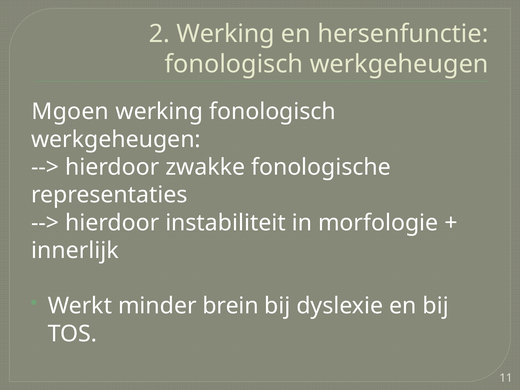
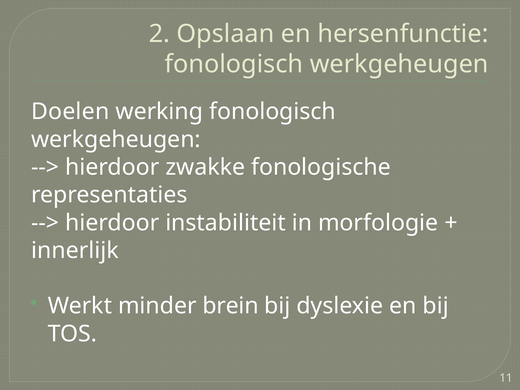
2 Werking: Werking -> Opslaan
Mgoen: Mgoen -> Doelen
